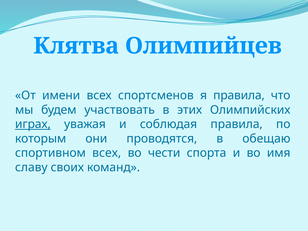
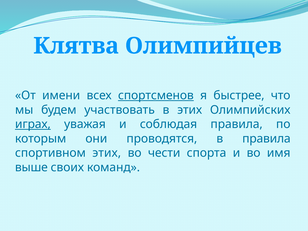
спортсменов underline: none -> present
я правила: правила -> быстрее
в обещаю: обещаю -> правила
спортивном всех: всех -> этих
славу: славу -> выше
